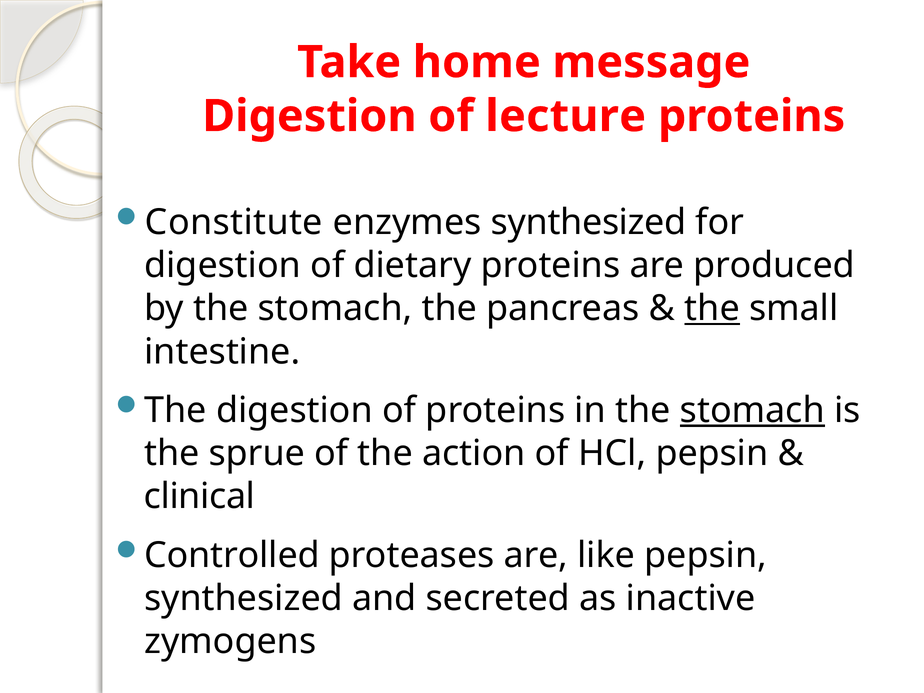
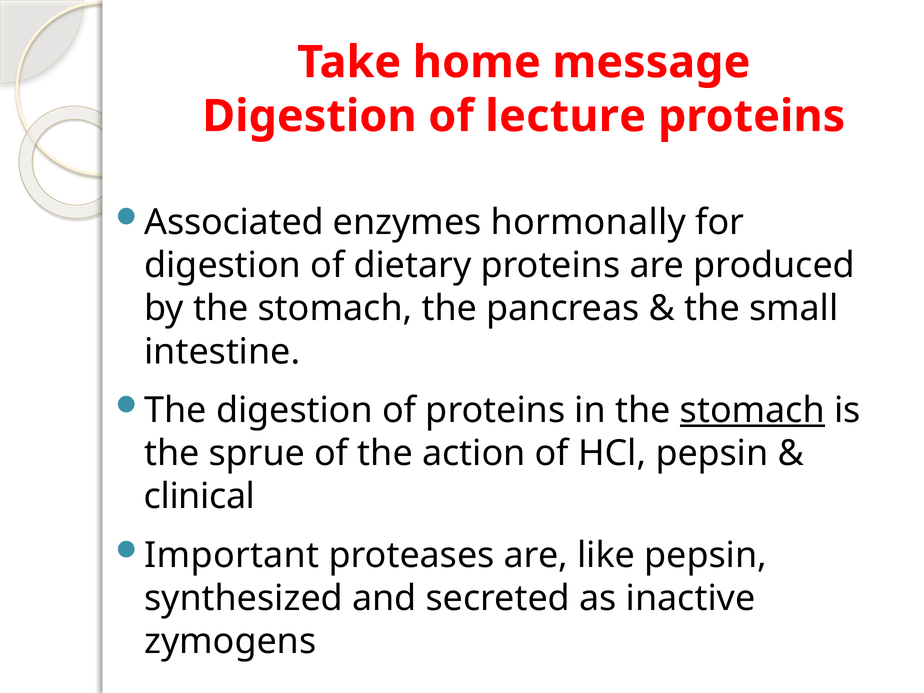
Constitute: Constitute -> Associated
enzymes synthesized: synthesized -> hormonally
the at (712, 309) underline: present -> none
Controlled: Controlled -> Important
